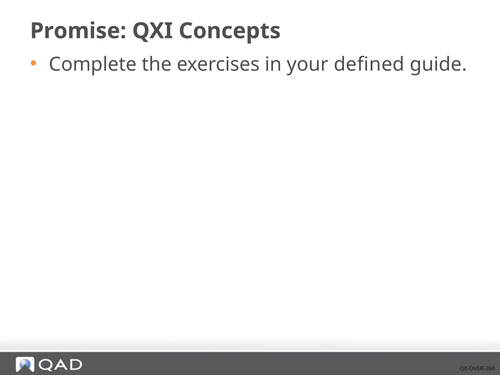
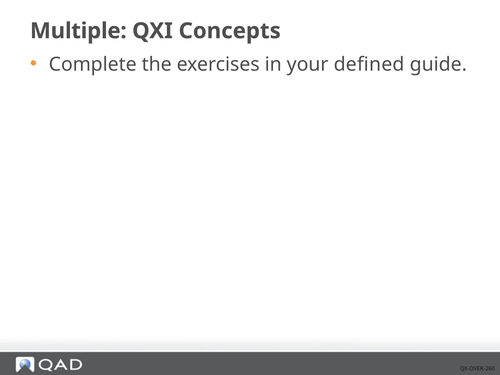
Promise: Promise -> Multiple
